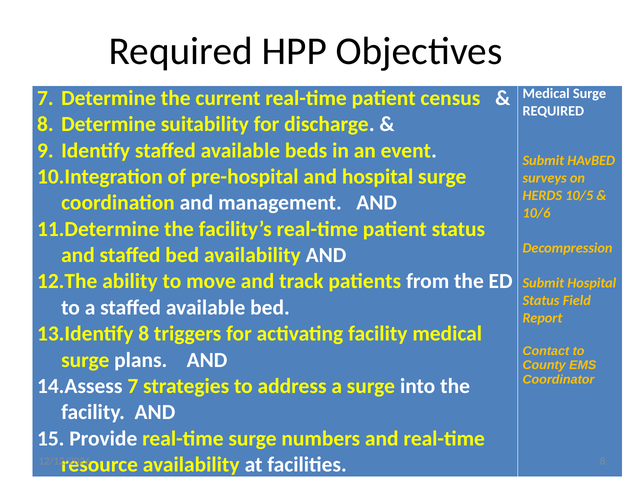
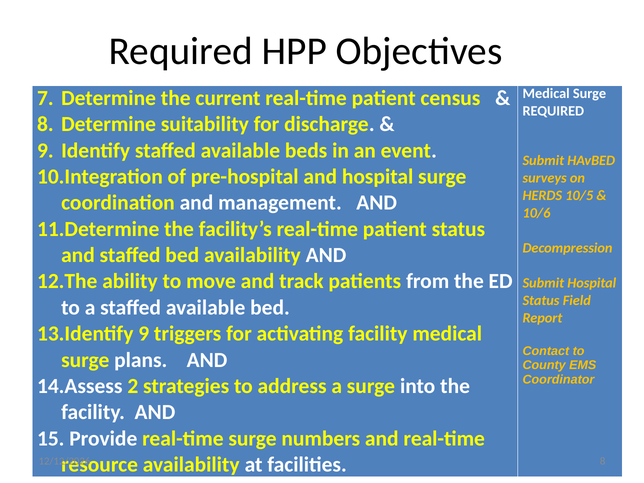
8 at (144, 334): 8 -> 9
7 at (133, 386): 7 -> 2
